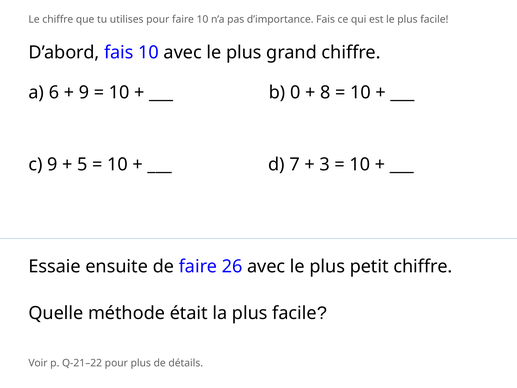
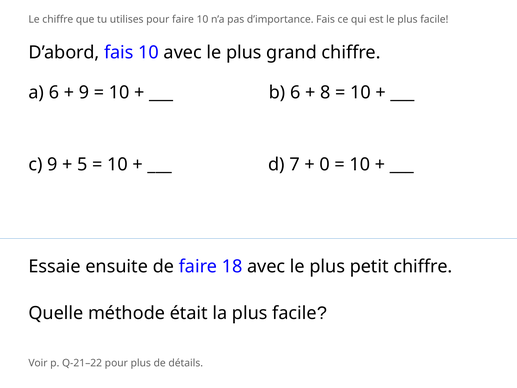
b 0: 0 -> 6
3: 3 -> 0
26: 26 -> 18
